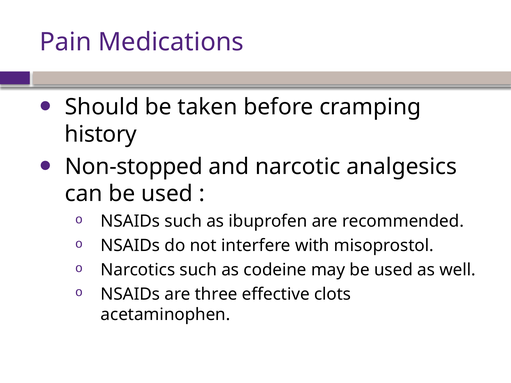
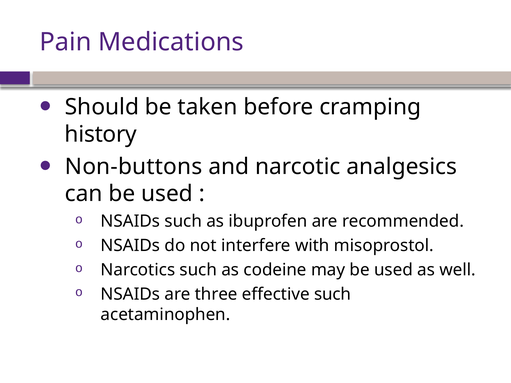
Non-stopped: Non-stopped -> Non-buttons
effective clots: clots -> such
